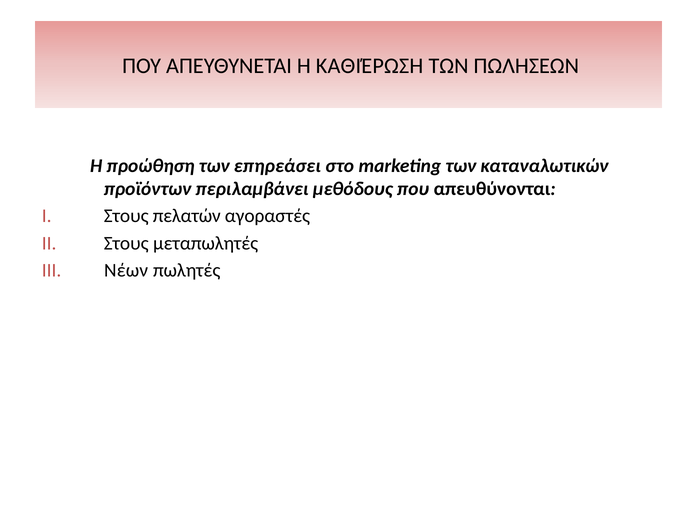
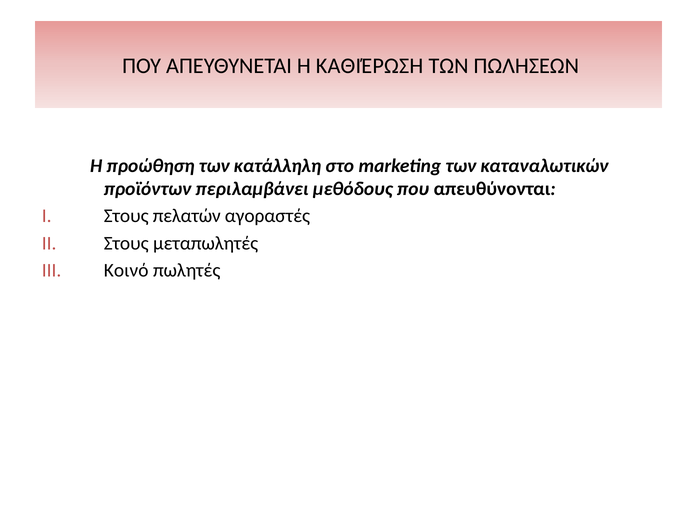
επηρεάσει: επηρεάσει -> κατάλληλη
Νέων: Νέων -> Κοινό
